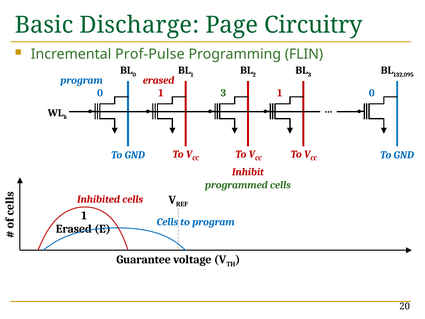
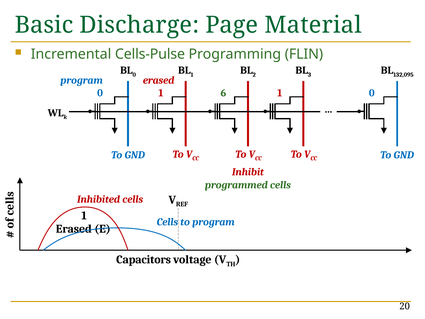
Circuitry: Circuitry -> Material
Prof-Pulse: Prof-Pulse -> Cells-Pulse
1 3: 3 -> 6
Guarantee: Guarantee -> Capacitors
